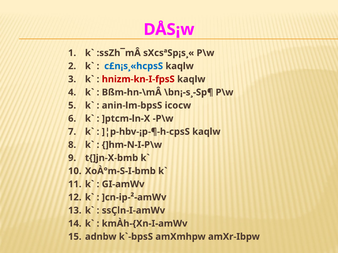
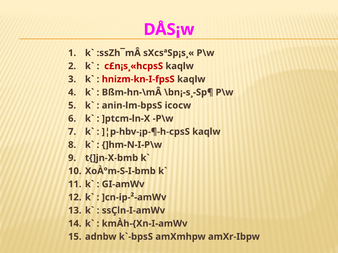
c£n¡s¸«hcpsS colour: blue -> red
